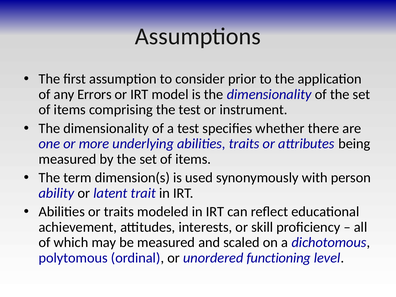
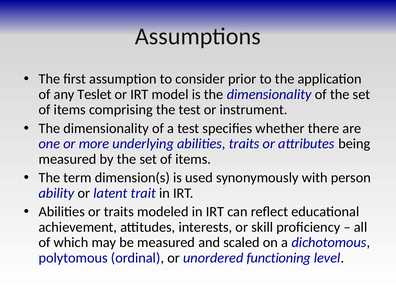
Errors: Errors -> Teslet
